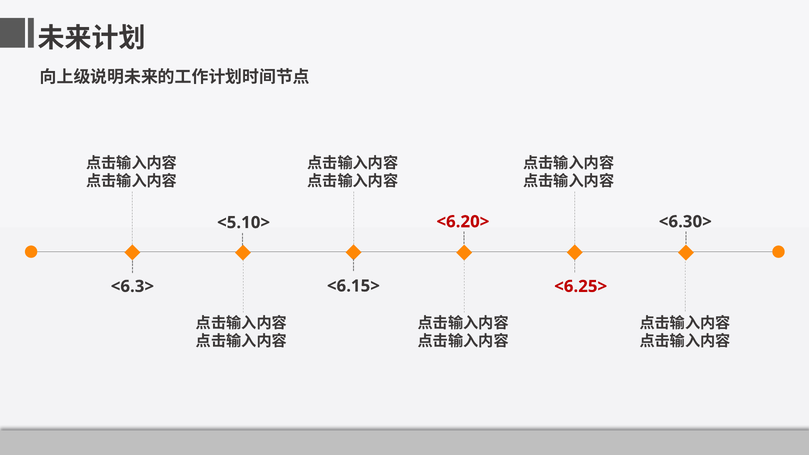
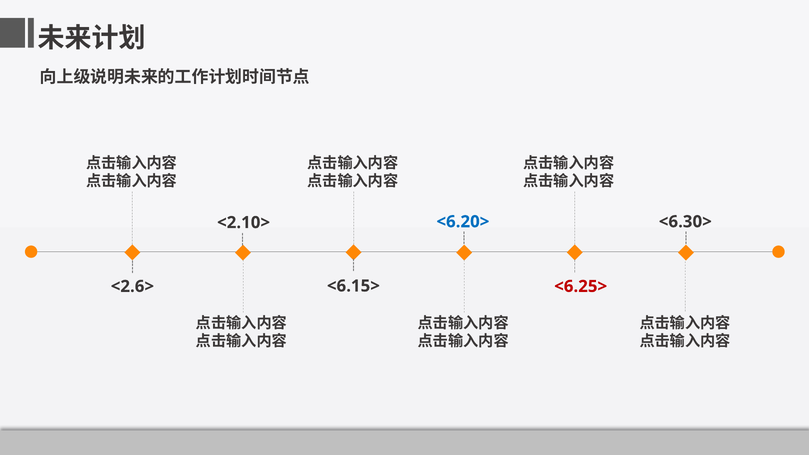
<6.20> colour: red -> blue
<5.10>: <5.10> -> <2.10>
<6.3>: <6.3> -> <2.6>
